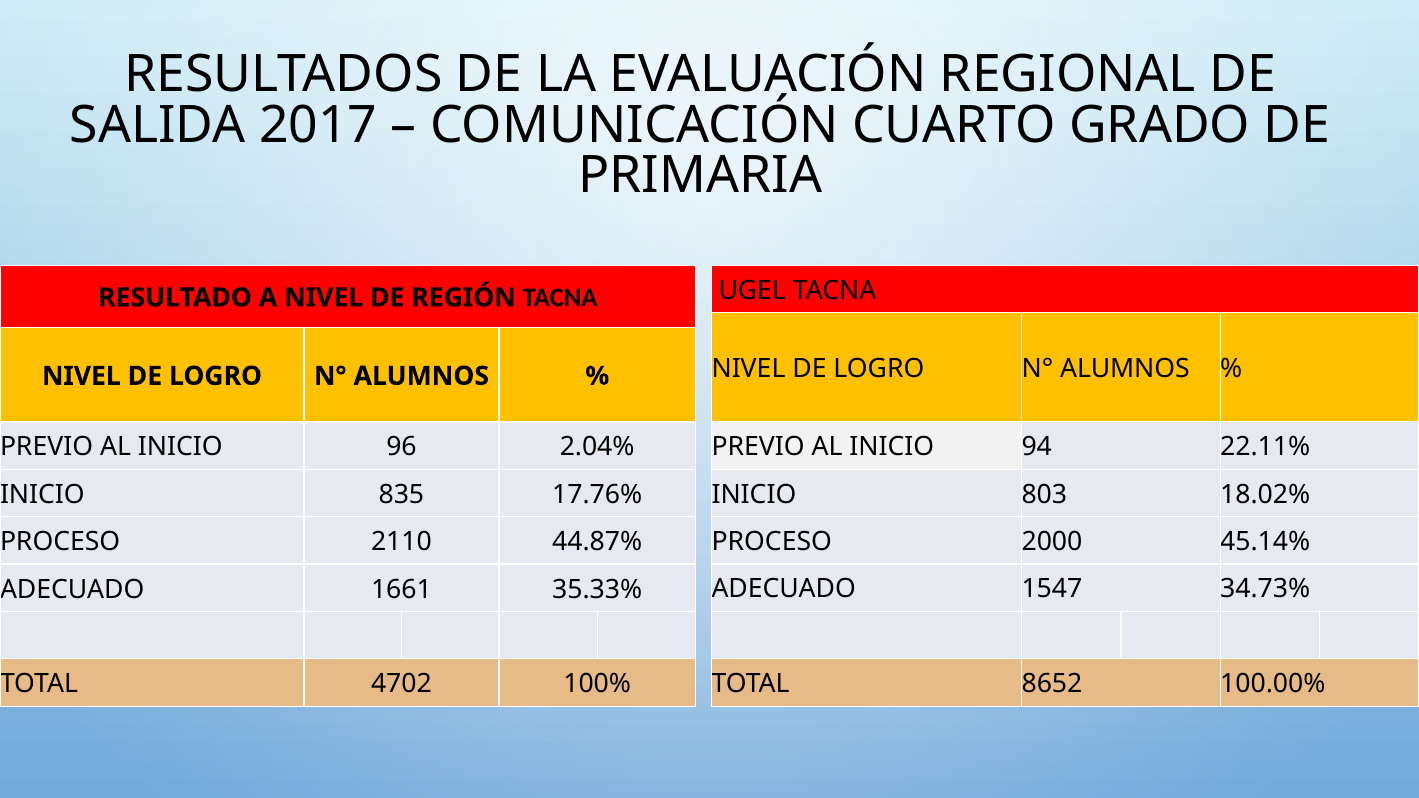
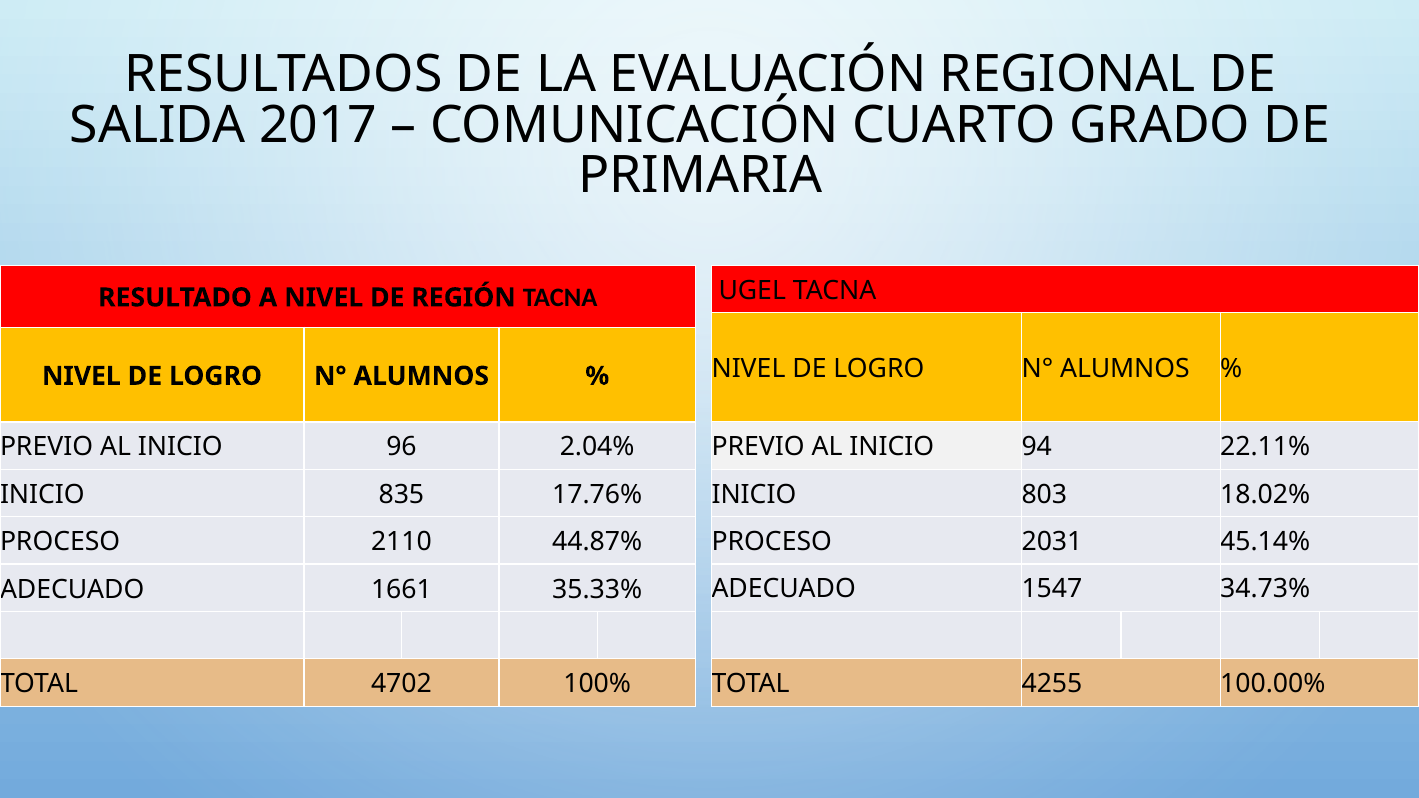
2000: 2000 -> 2031
8652: 8652 -> 4255
